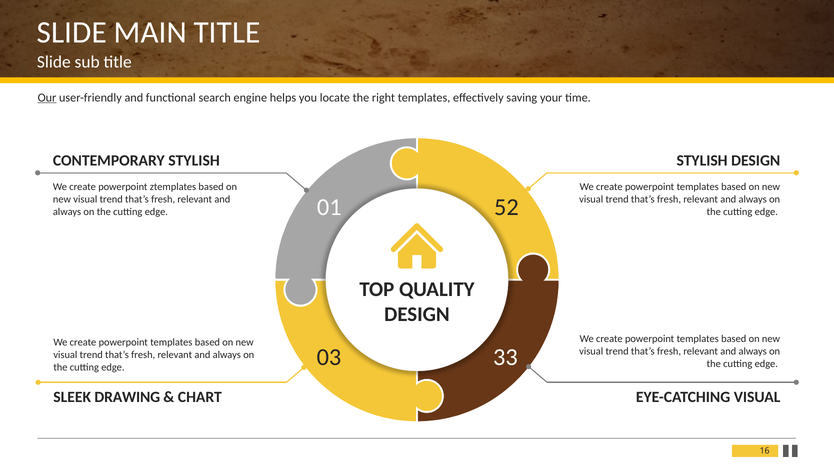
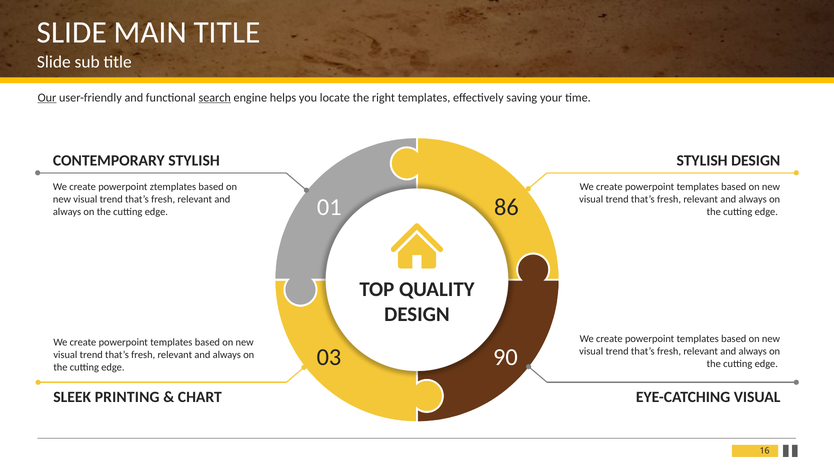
search underline: none -> present
52: 52 -> 86
33: 33 -> 90
DRAWING: DRAWING -> PRINTING
